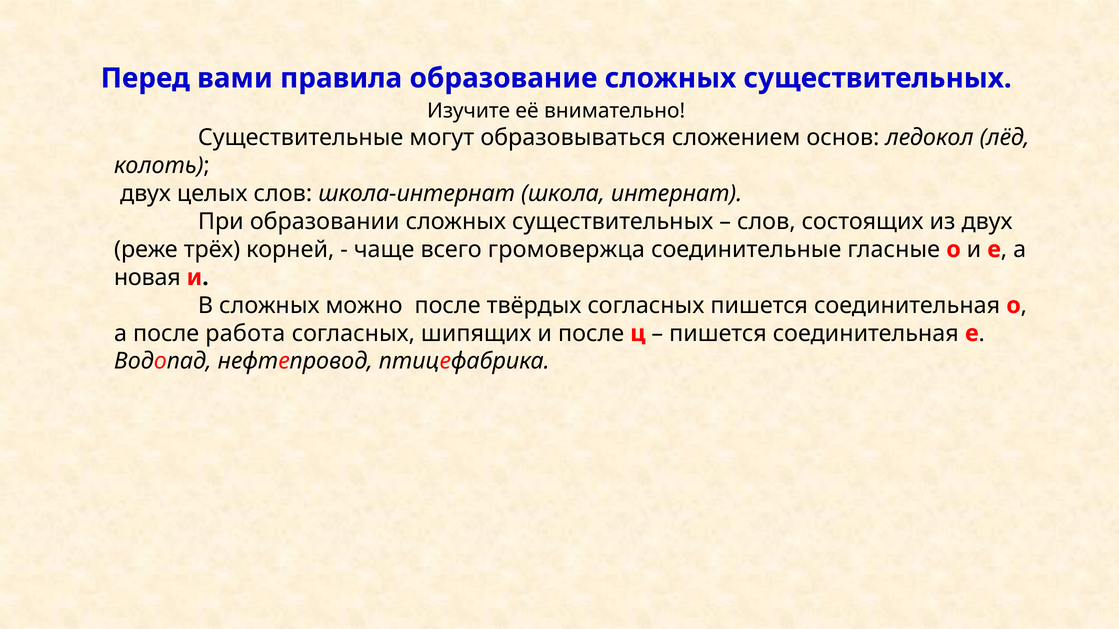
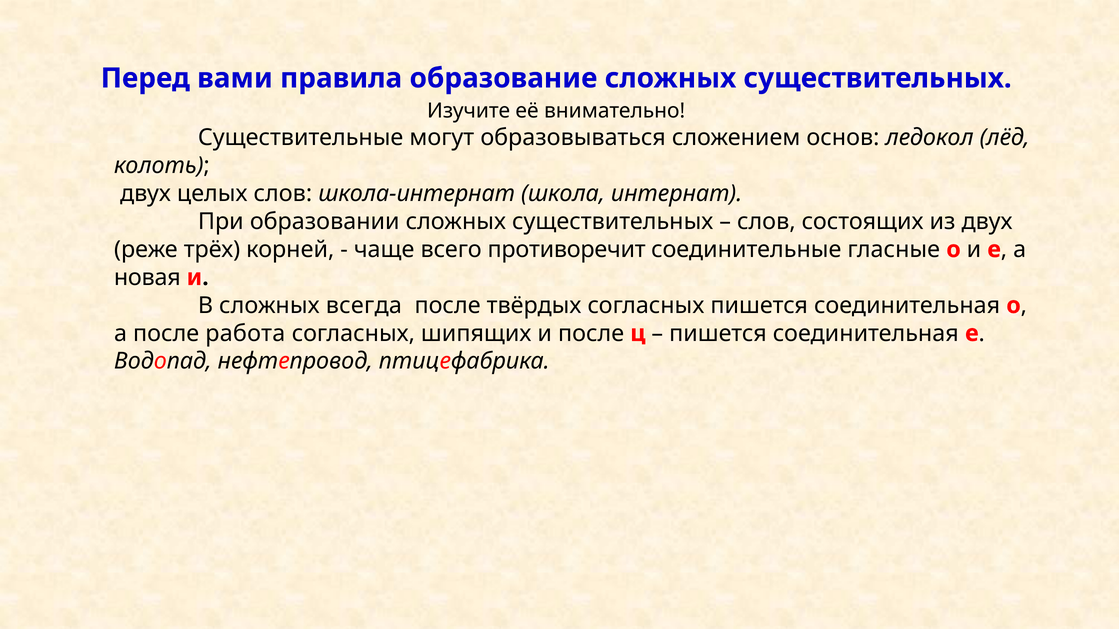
громовержца: громовержца -> противоречит
можно: можно -> всегда
